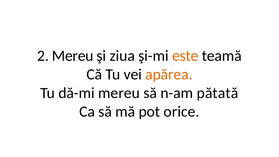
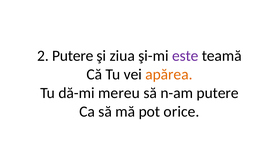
2 Mereu: Mereu -> Putere
este colour: orange -> purple
n-am pătată: pătată -> putere
